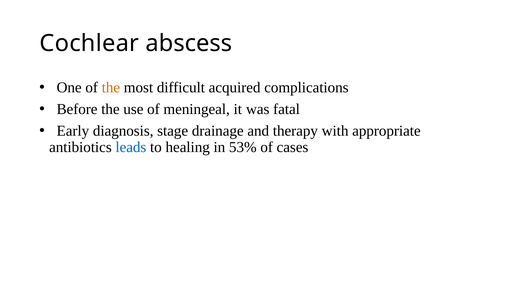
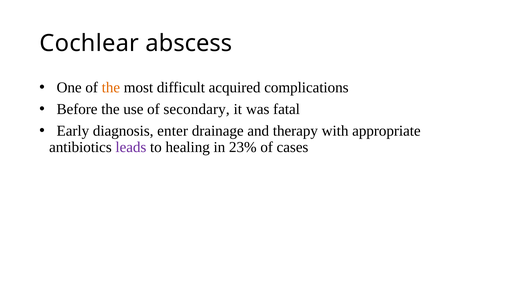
meningeal: meningeal -> secondary
stage: stage -> enter
leads colour: blue -> purple
53%: 53% -> 23%
